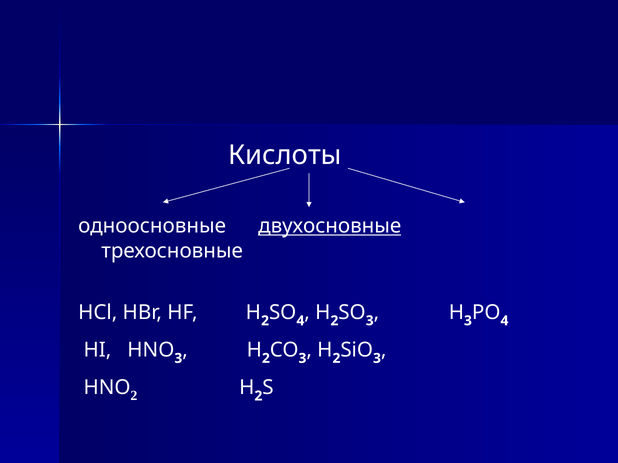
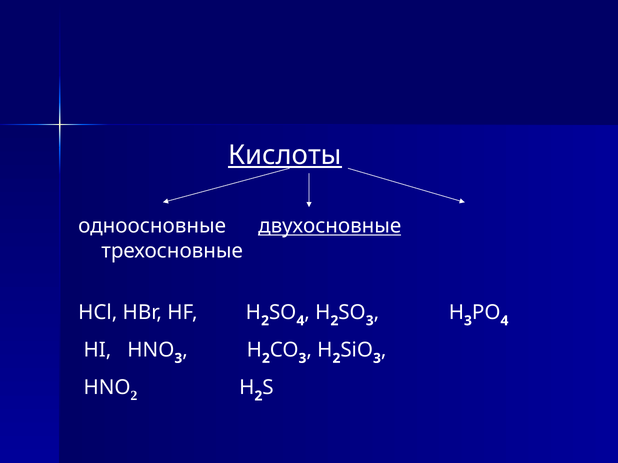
Кислоты underline: none -> present
